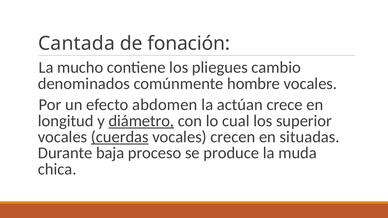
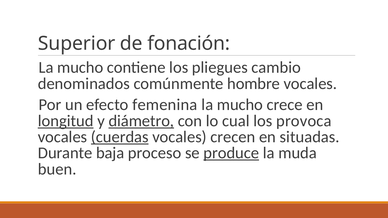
Cantada: Cantada -> Superior
abdomen: abdomen -> femenina
actúan at (240, 105): actúan -> mucho
longitud underline: none -> present
superior: superior -> provoca
produce underline: none -> present
chica: chica -> buen
